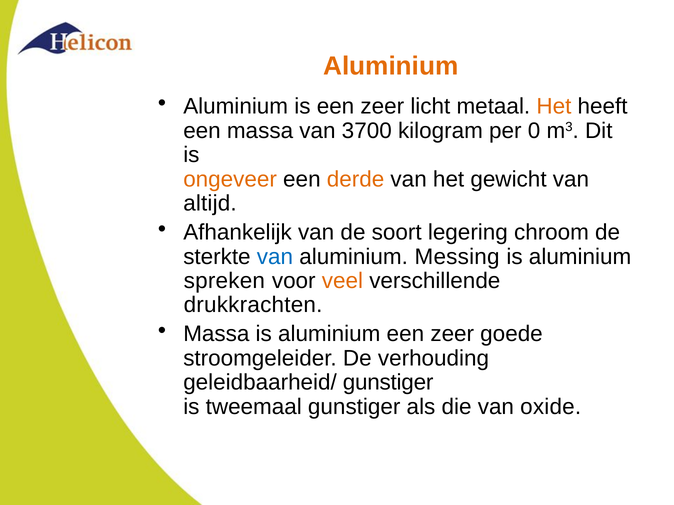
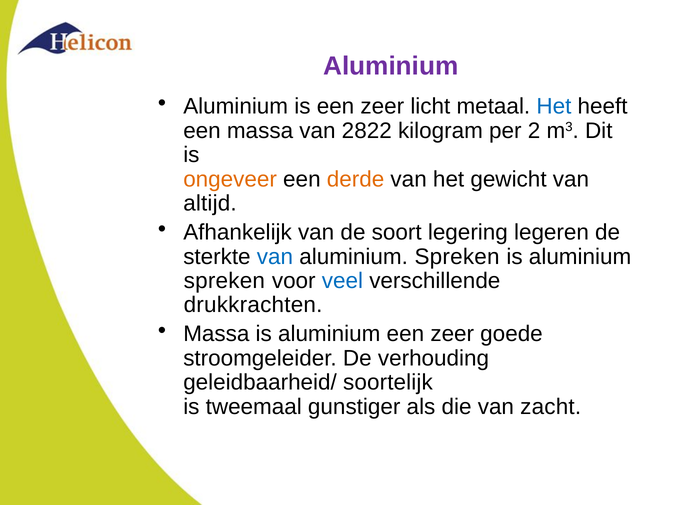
Aluminium at (391, 66) colour: orange -> purple
Het at (554, 107) colour: orange -> blue
3700: 3700 -> 2822
0: 0 -> 2
chroom: chroom -> legeren
Messing at (457, 257): Messing -> Spreken
veel colour: orange -> blue
geleidbaarheid/ gunstiger: gunstiger -> soortelijk
oxide: oxide -> zacht
